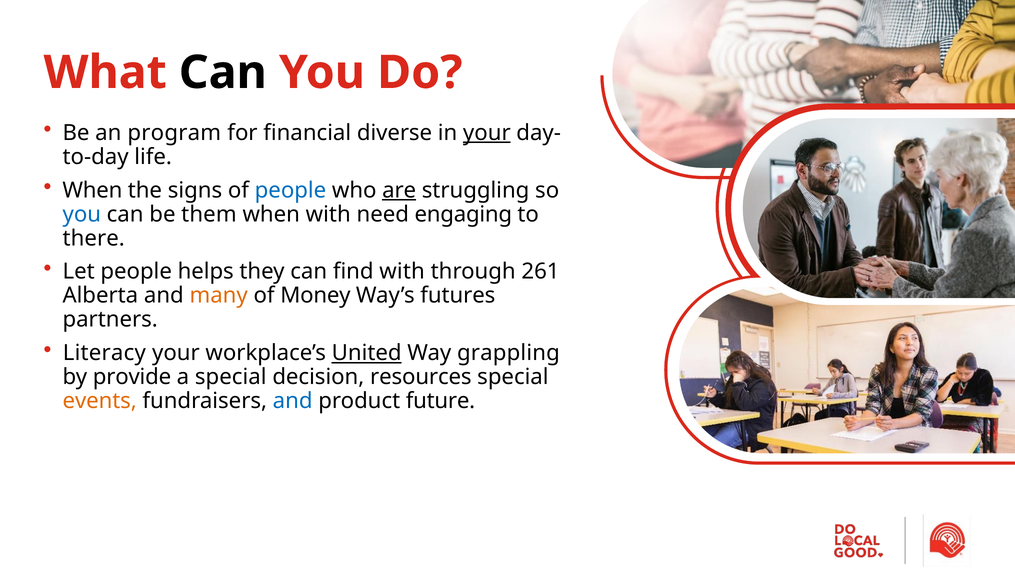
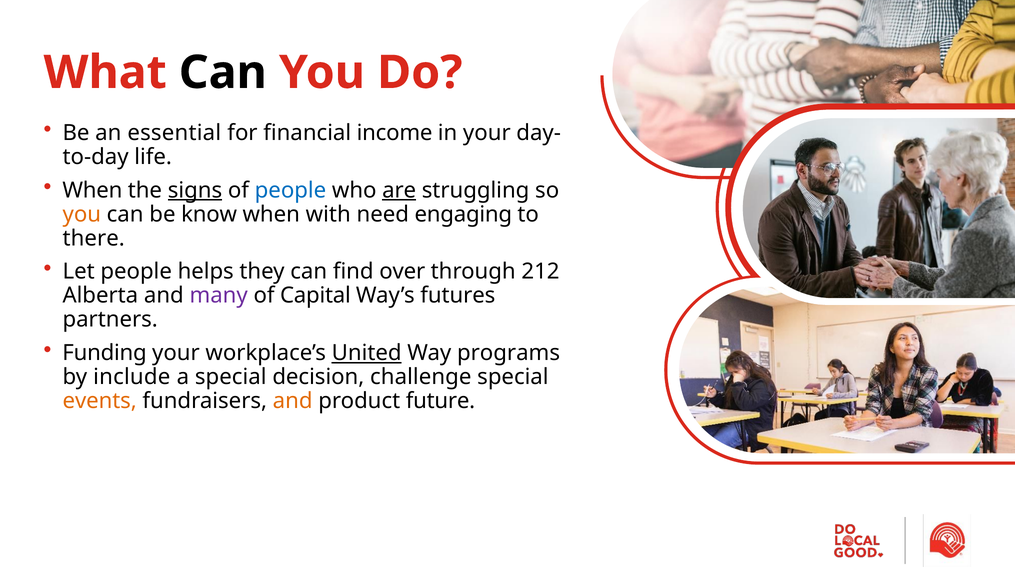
program: program -> essential
diverse: diverse -> income
your at (487, 133) underline: present -> none
signs underline: none -> present
you at (82, 214) colour: blue -> orange
them: them -> know
find with: with -> over
261: 261 -> 212
many colour: orange -> purple
Money: Money -> Capital
Literacy: Literacy -> Funding
grappling: grappling -> programs
provide: provide -> include
resources: resources -> challenge
and at (293, 401) colour: blue -> orange
